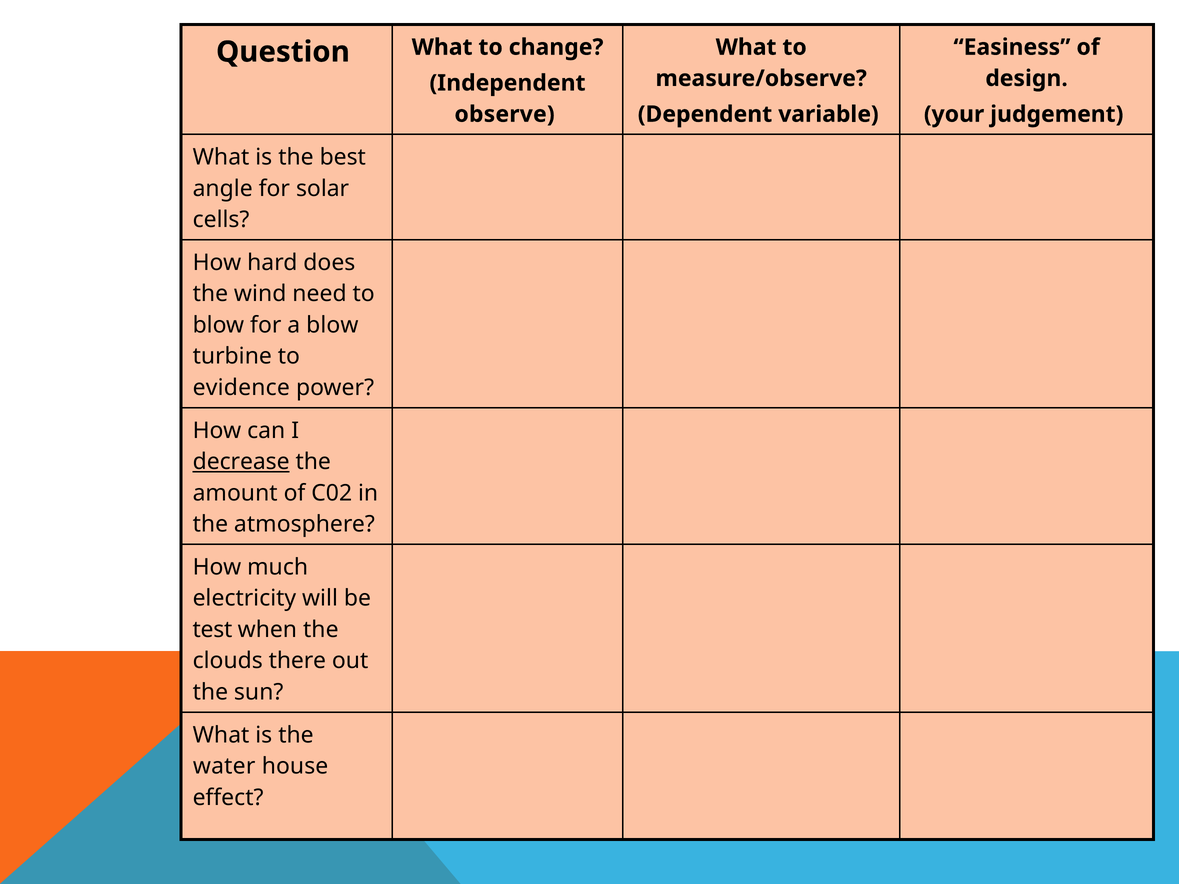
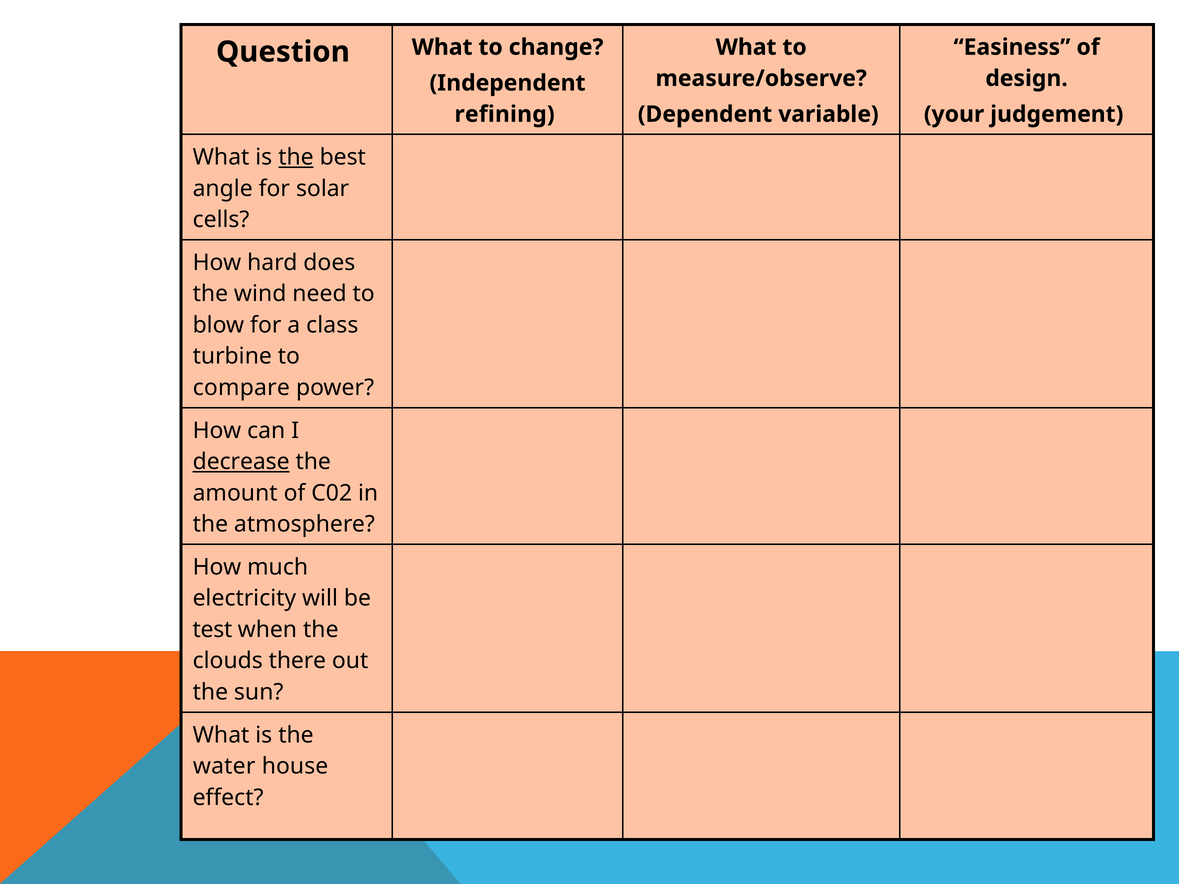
observe: observe -> refining
the at (296, 157) underline: none -> present
a blow: blow -> class
evidence: evidence -> compare
